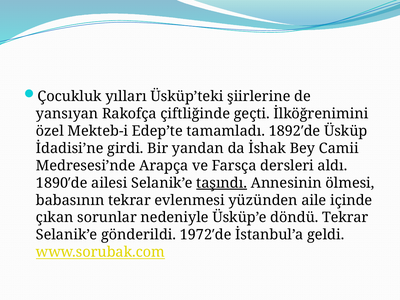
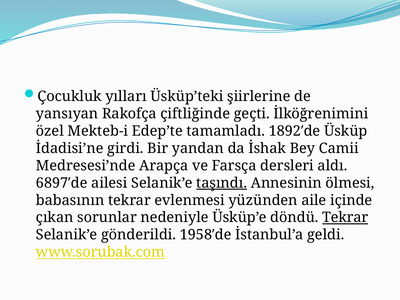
1890′de: 1890′de -> 6897′de
Tekrar at (345, 218) underline: none -> present
1972′de: 1972′de -> 1958′de
